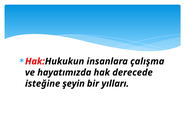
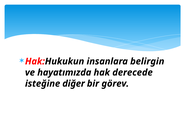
çalışma: çalışma -> belirgin
şeyin: şeyin -> diğer
yılları: yılları -> görev
